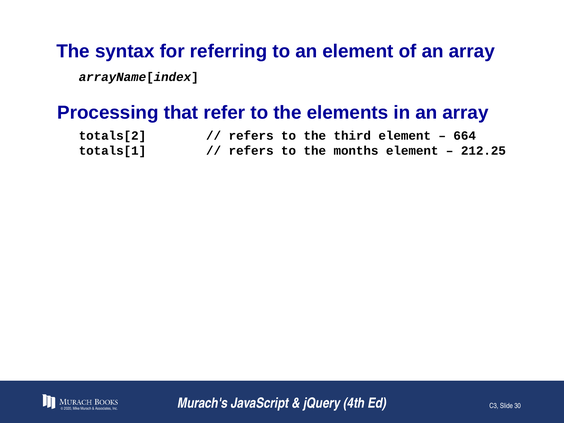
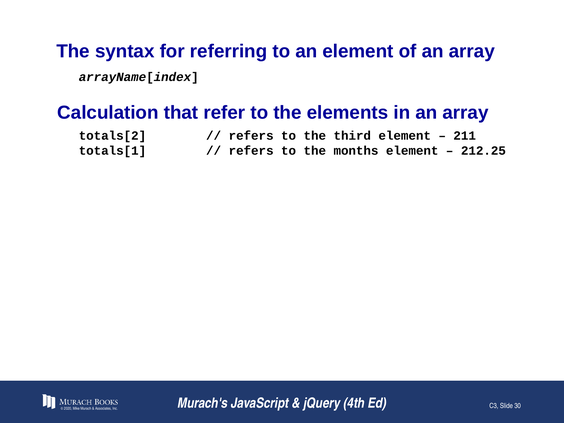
Processing: Processing -> Calculation
664: 664 -> 211
